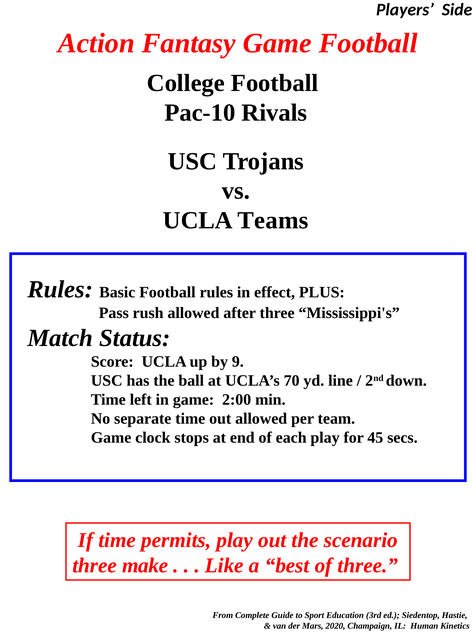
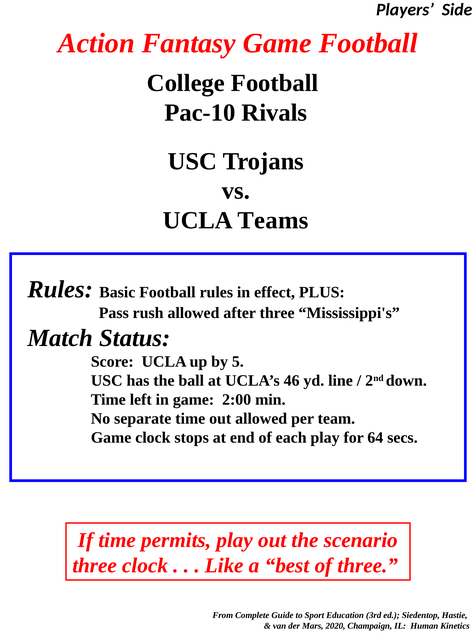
9: 9 -> 5
70: 70 -> 46
45: 45 -> 64
three make: make -> clock
